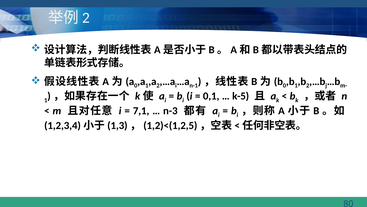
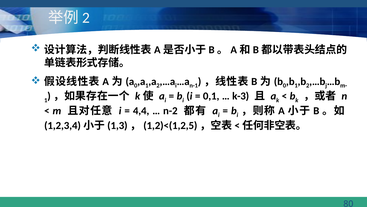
k-5: k-5 -> k-3
7,1: 7,1 -> 4,4
n-3: n-3 -> n-2
